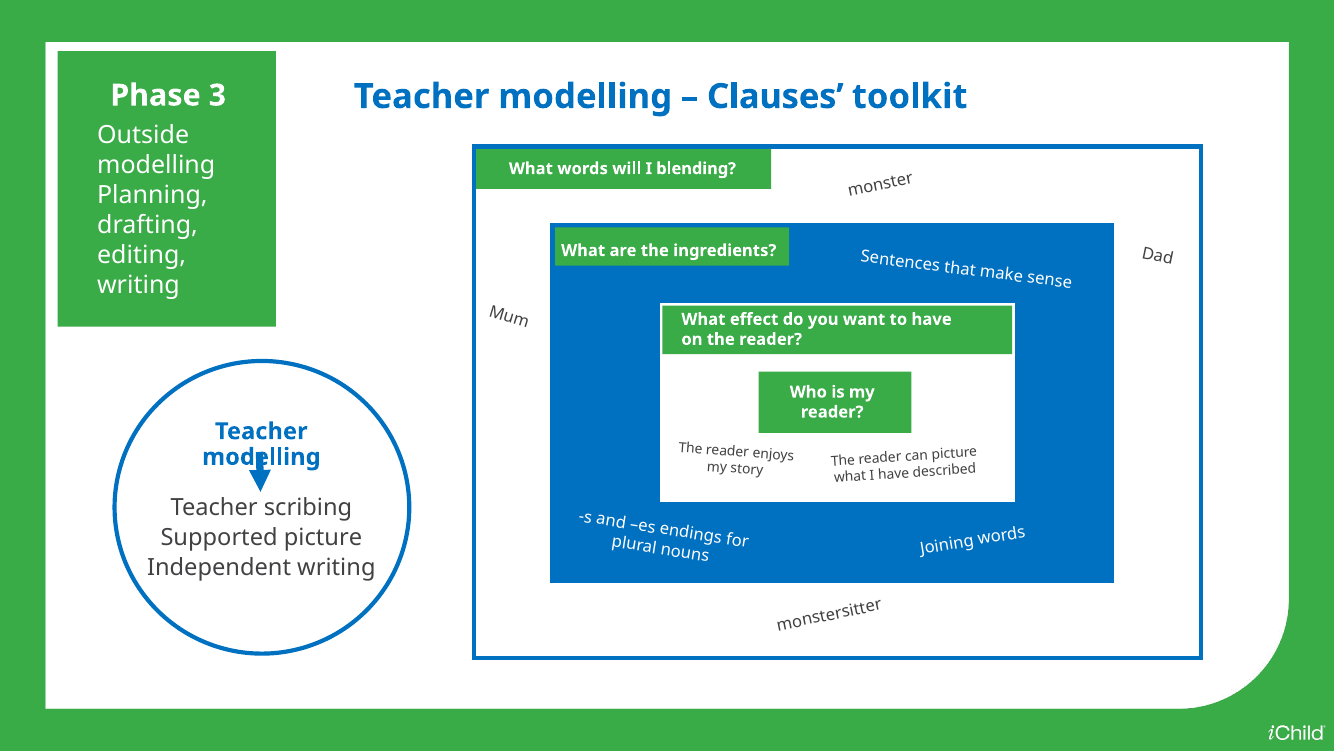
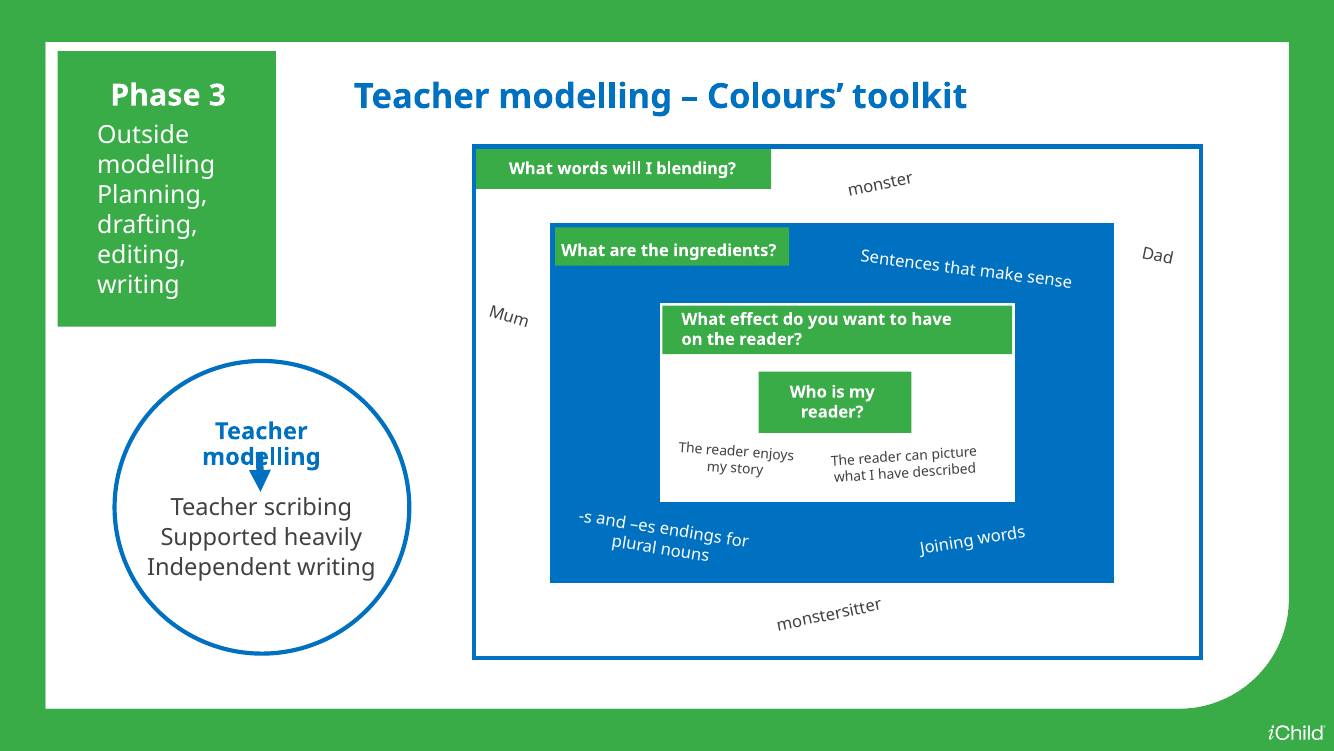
Clauses: Clauses -> Colours
Supported picture: picture -> heavily
